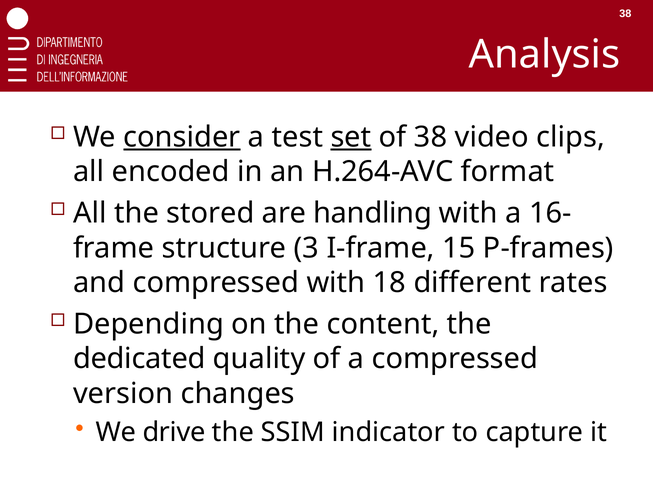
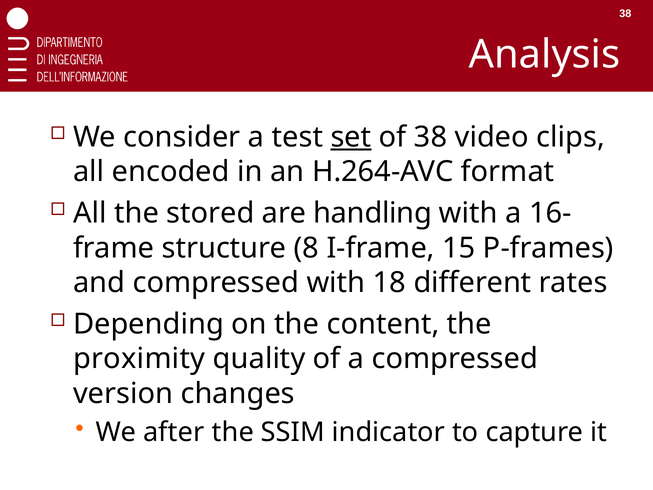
consider underline: present -> none
3: 3 -> 8
dedicated: dedicated -> proximity
drive: drive -> after
